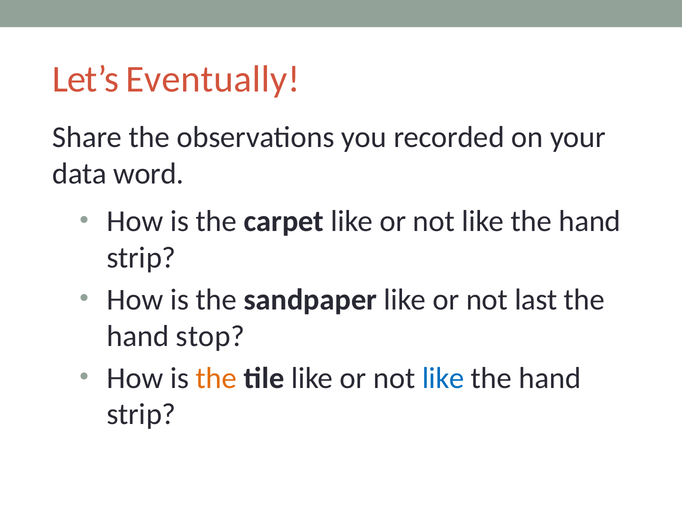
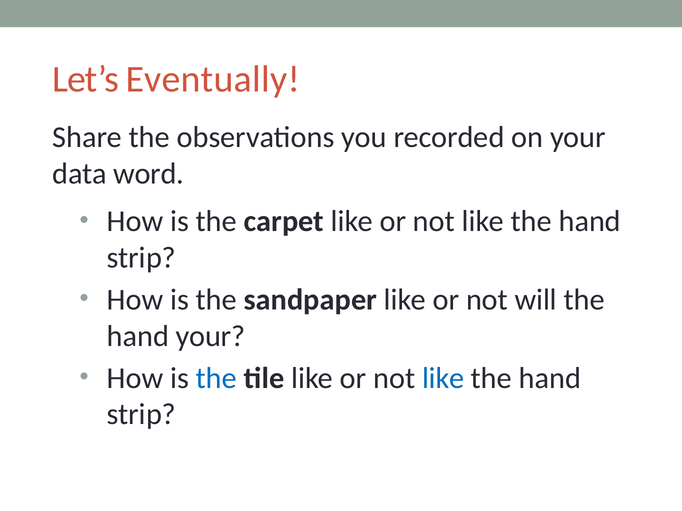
last: last -> will
hand stop: stop -> your
the at (216, 378) colour: orange -> blue
